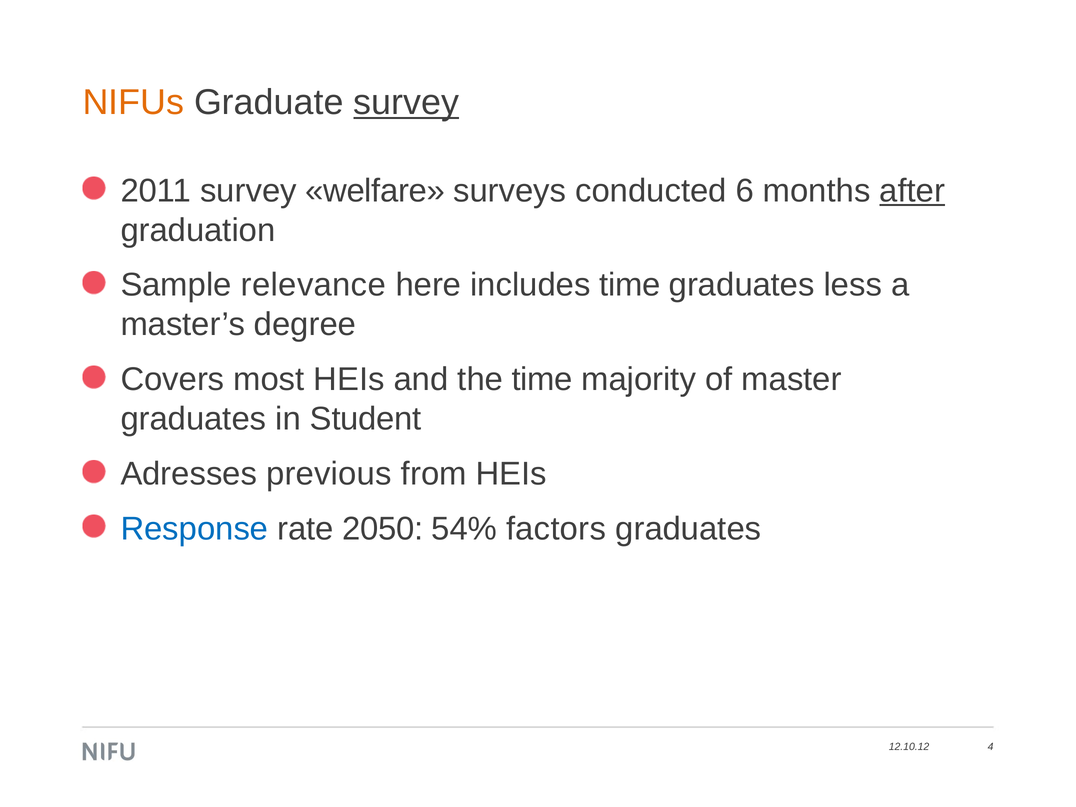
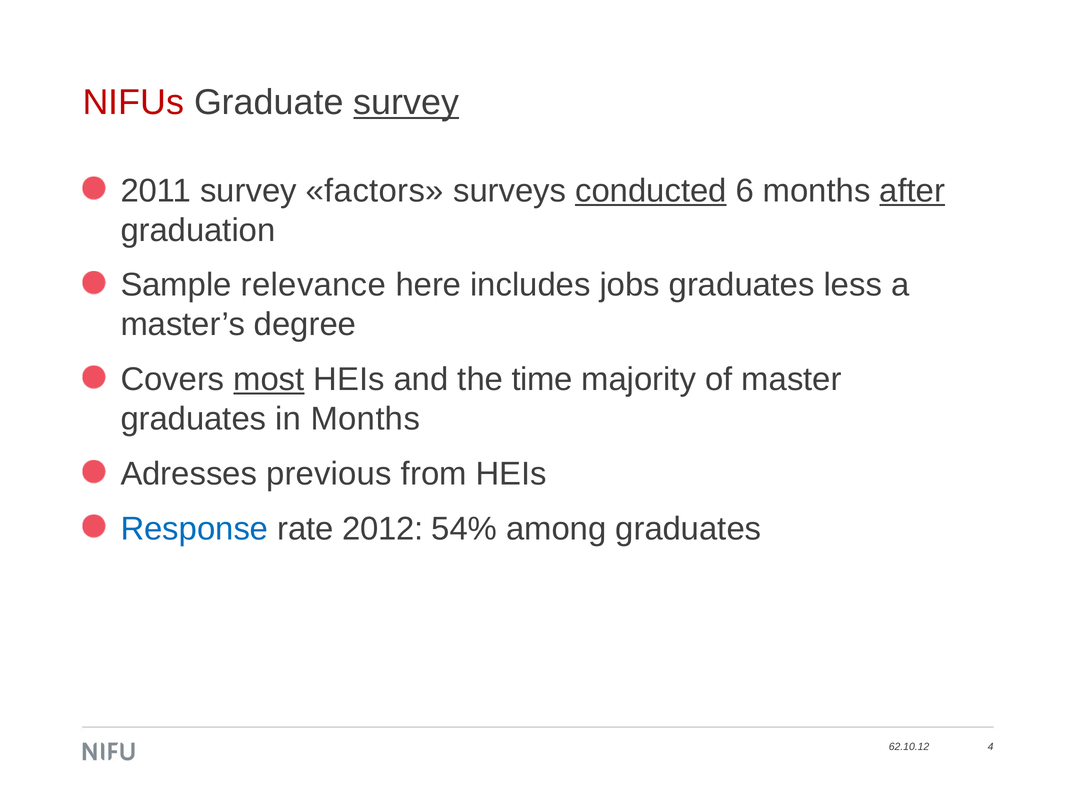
NIFUs colour: orange -> red
welfare: welfare -> factors
conducted underline: none -> present
includes time: time -> jobs
most underline: none -> present
in Student: Student -> Months
2050: 2050 -> 2012
factors: factors -> among
12.10.12: 12.10.12 -> 62.10.12
